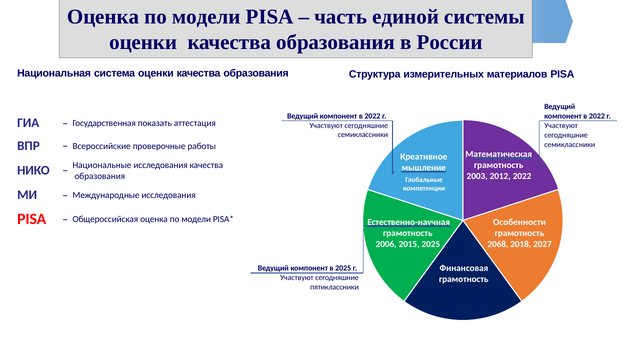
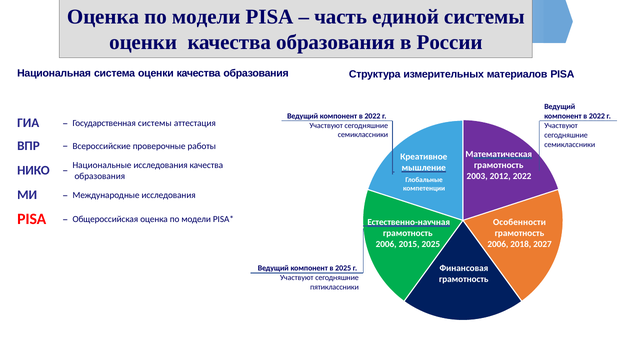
Государственная показать: показать -> системы
2068 at (498, 245): 2068 -> 2006
